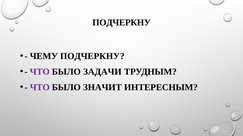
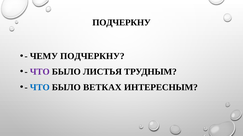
ЗАДАЧИ: ЗАДАЧИ -> ЛИСТЬЯ
ЧТО at (40, 88) colour: purple -> blue
ЗНАЧИТ: ЗНАЧИТ -> ВЕТКАХ
